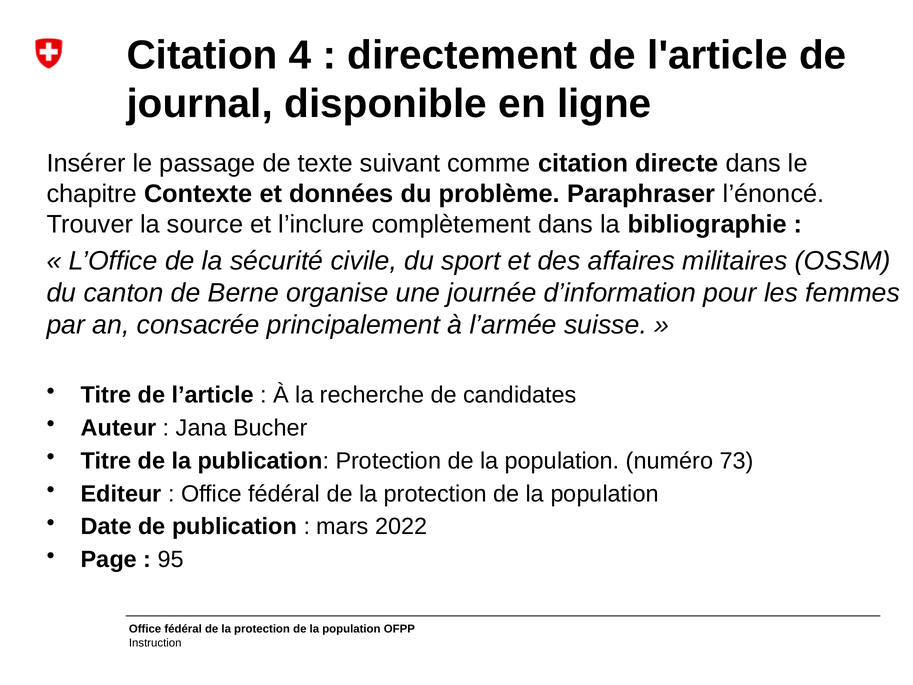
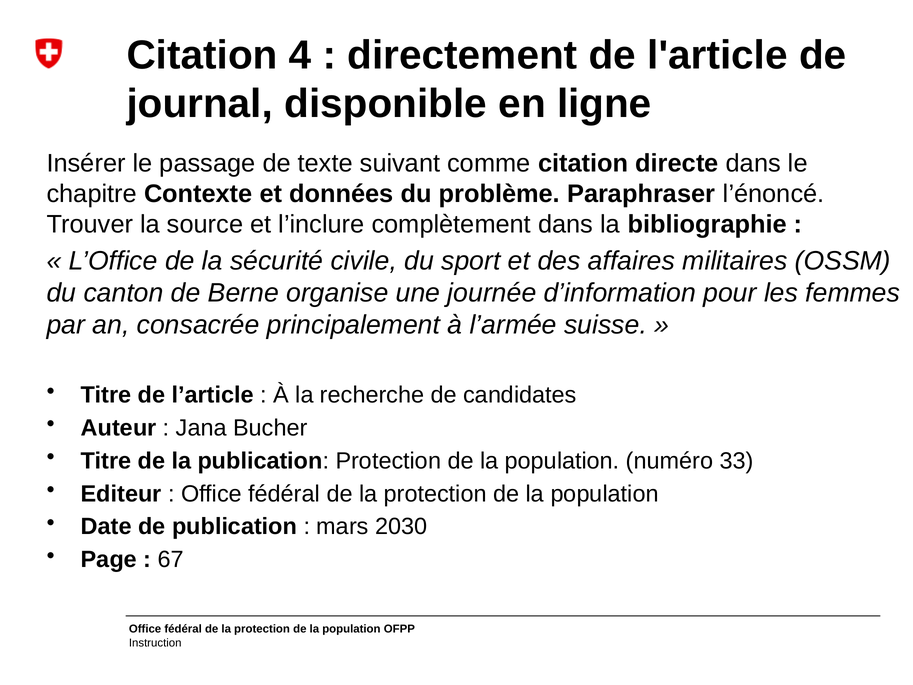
73: 73 -> 33
2022: 2022 -> 2030
95: 95 -> 67
